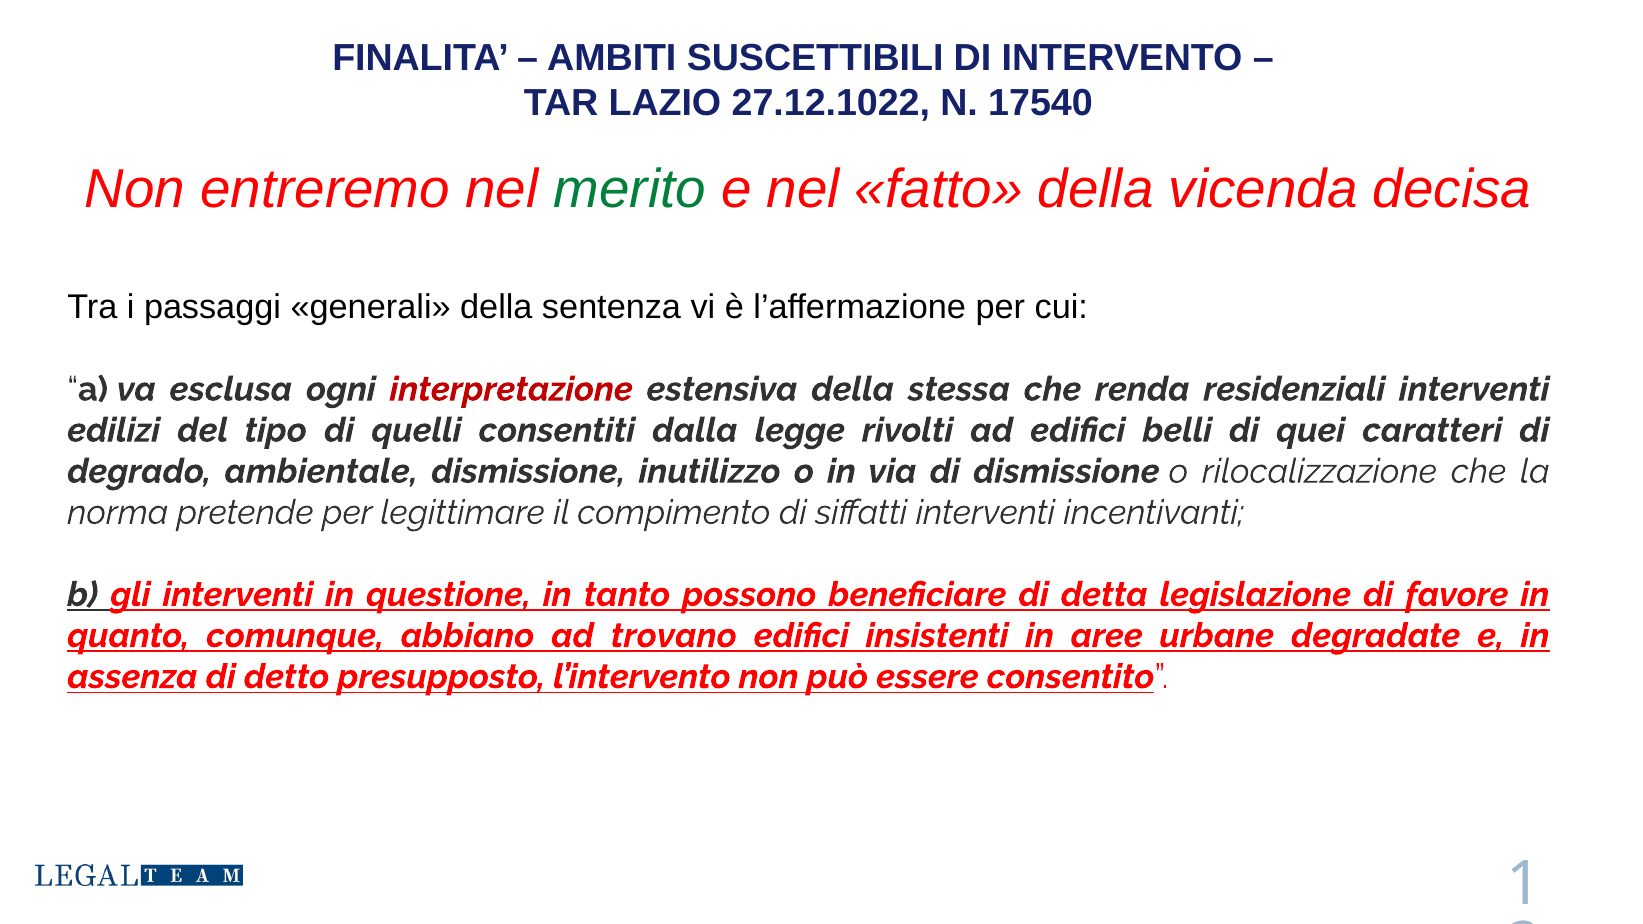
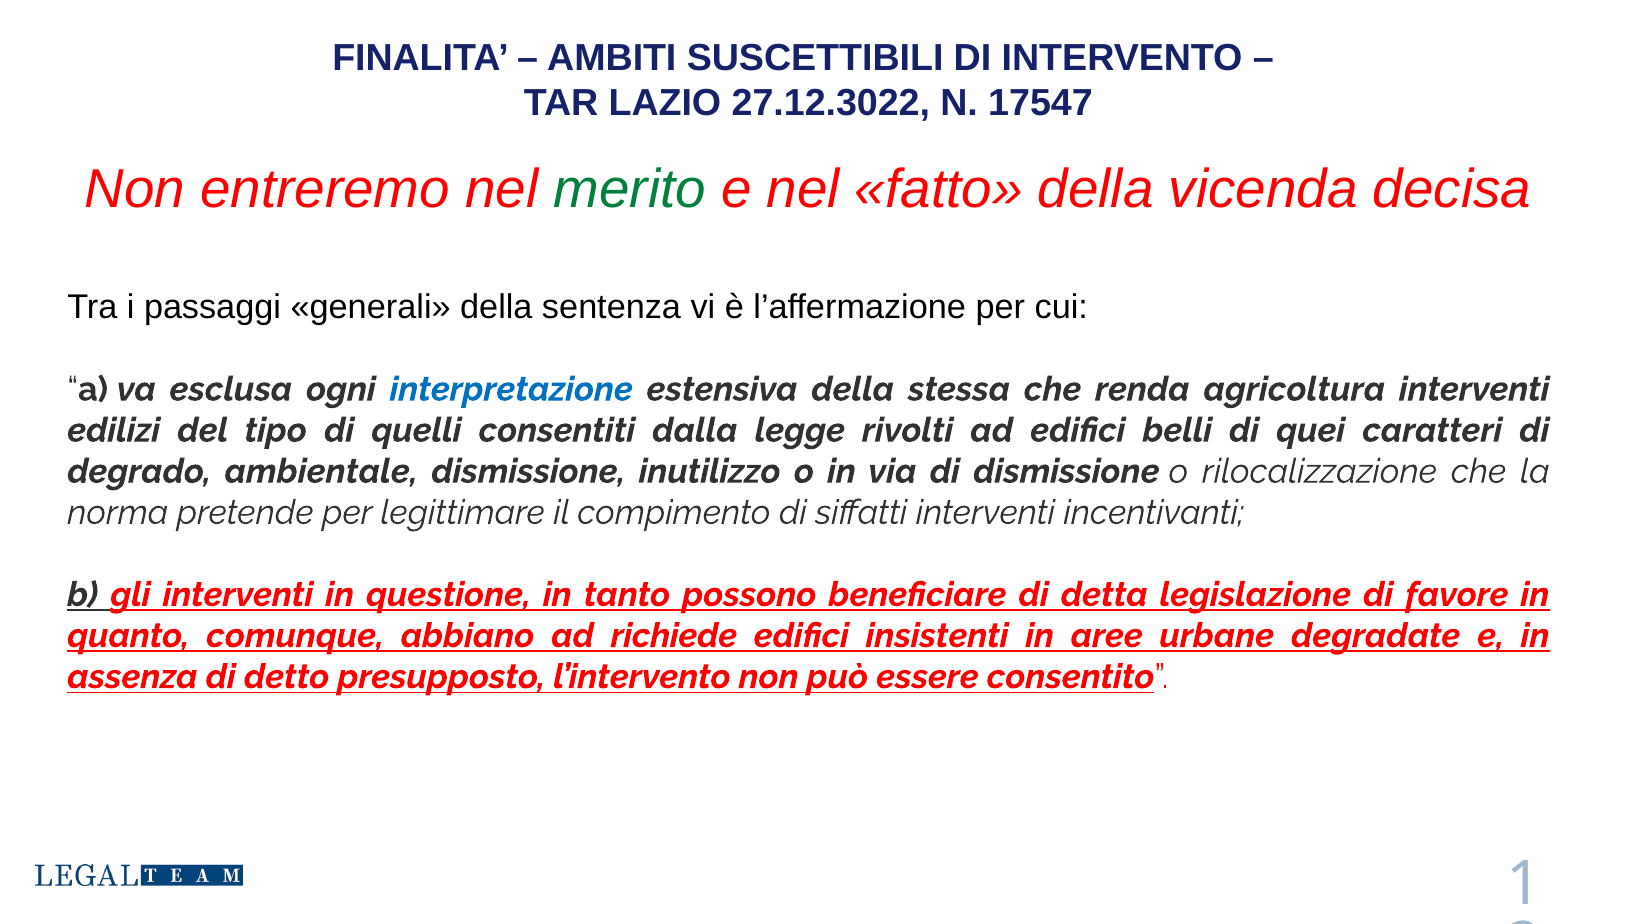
27.12.1022: 27.12.1022 -> 27.12.3022
17540: 17540 -> 17547
interpretazione colour: red -> blue
residenziali: residenziali -> agricoltura
trovano: trovano -> richiede
